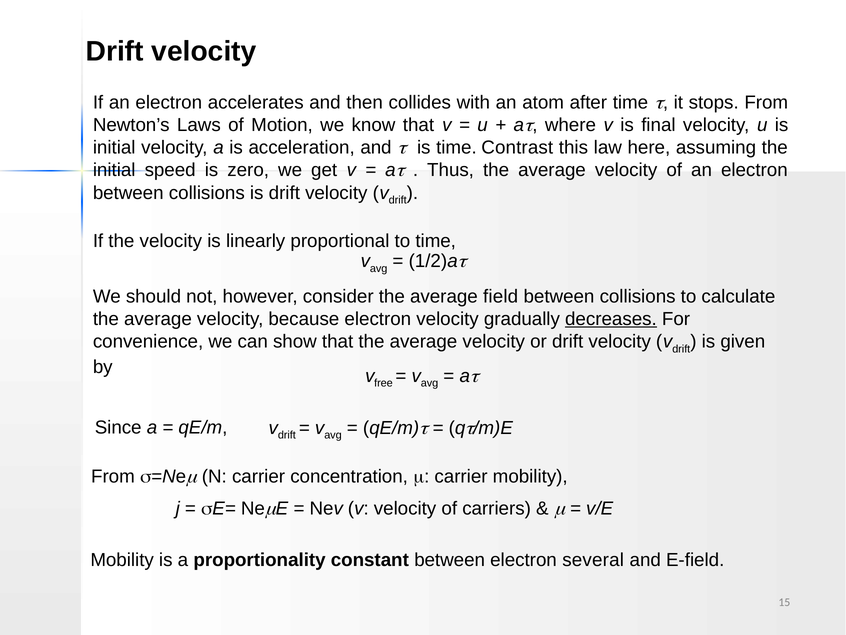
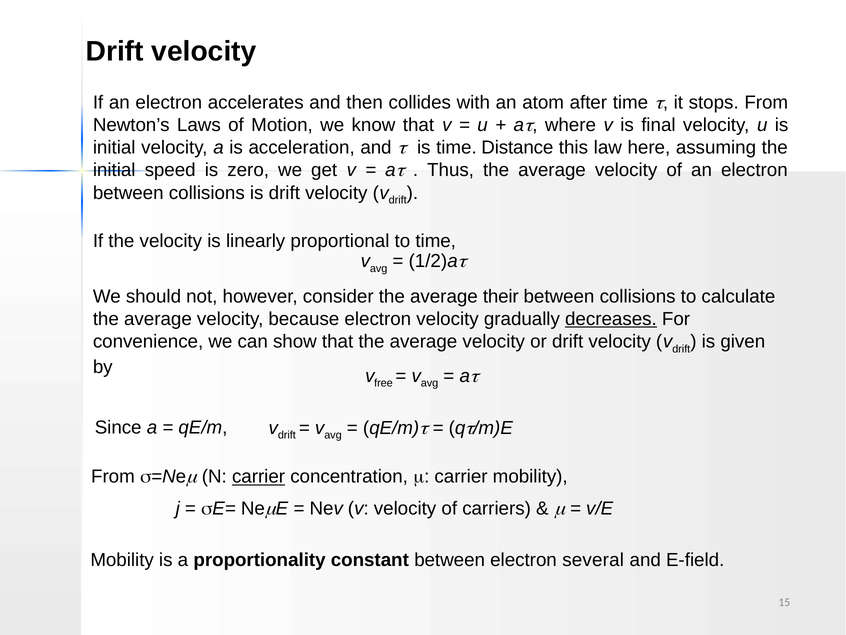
Contrast: Contrast -> Distance
field: field -> their
carrier at (259, 476) underline: none -> present
